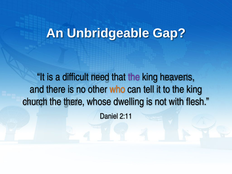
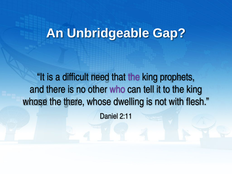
heavens: heavens -> prophets
who colour: orange -> purple
church at (35, 102): church -> whose
